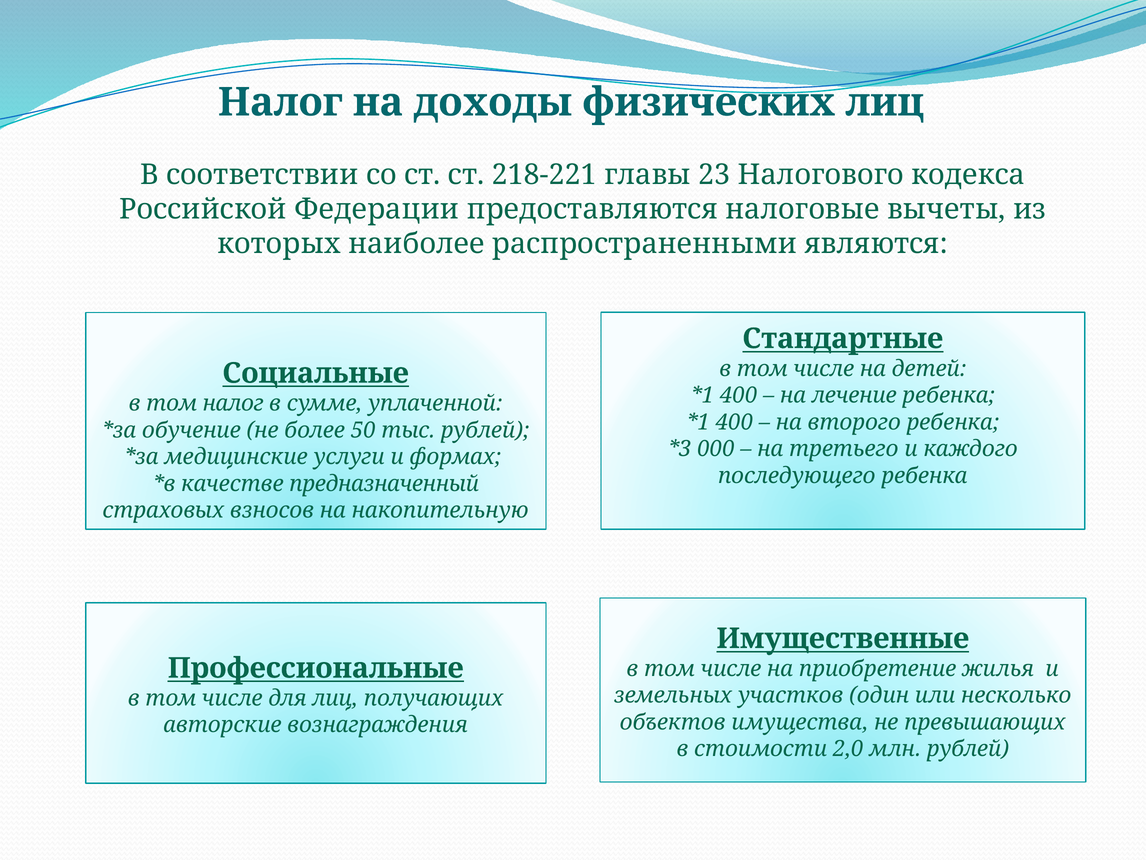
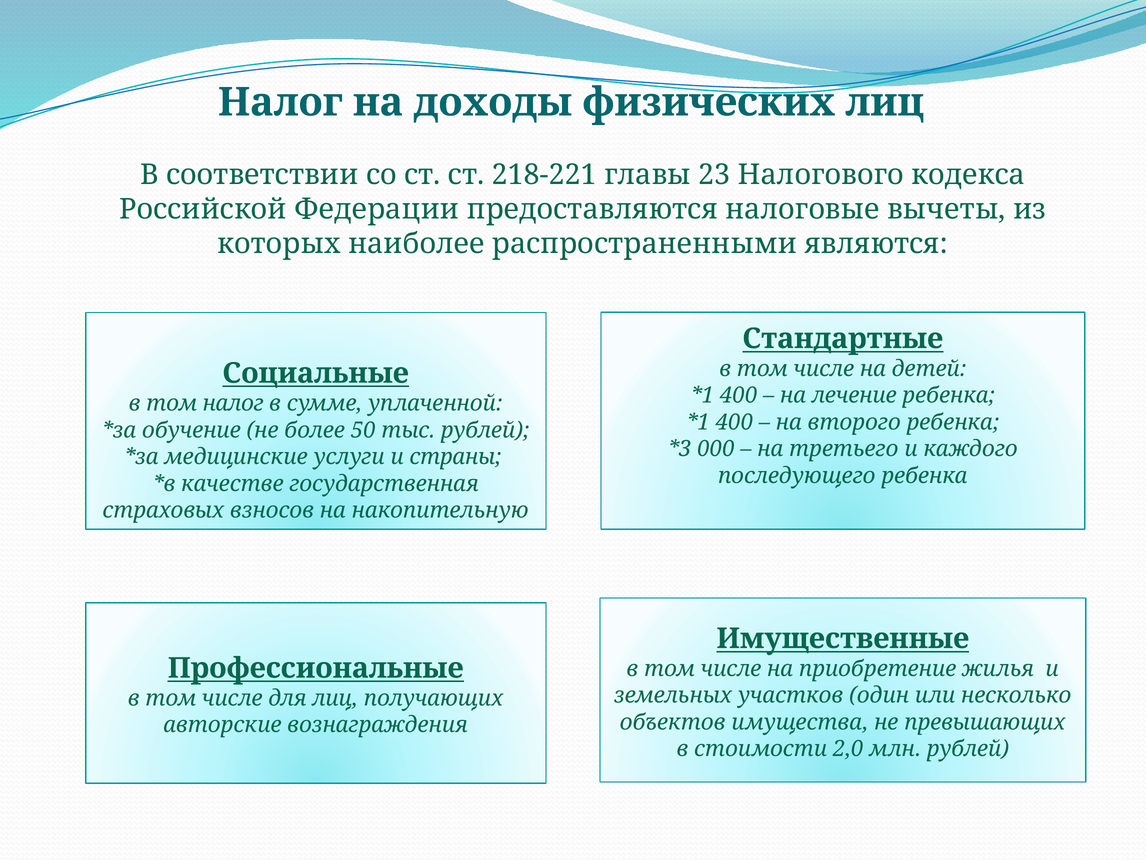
формах: формах -> страны
предназначенный: предназначенный -> государственная
